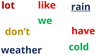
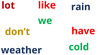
rain underline: present -> none
